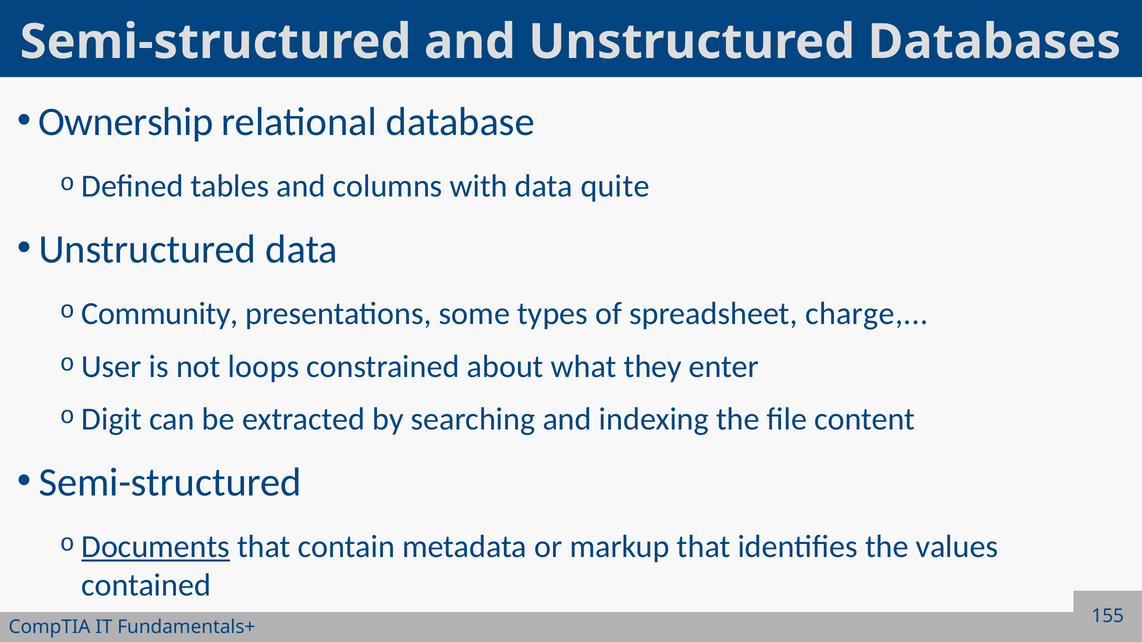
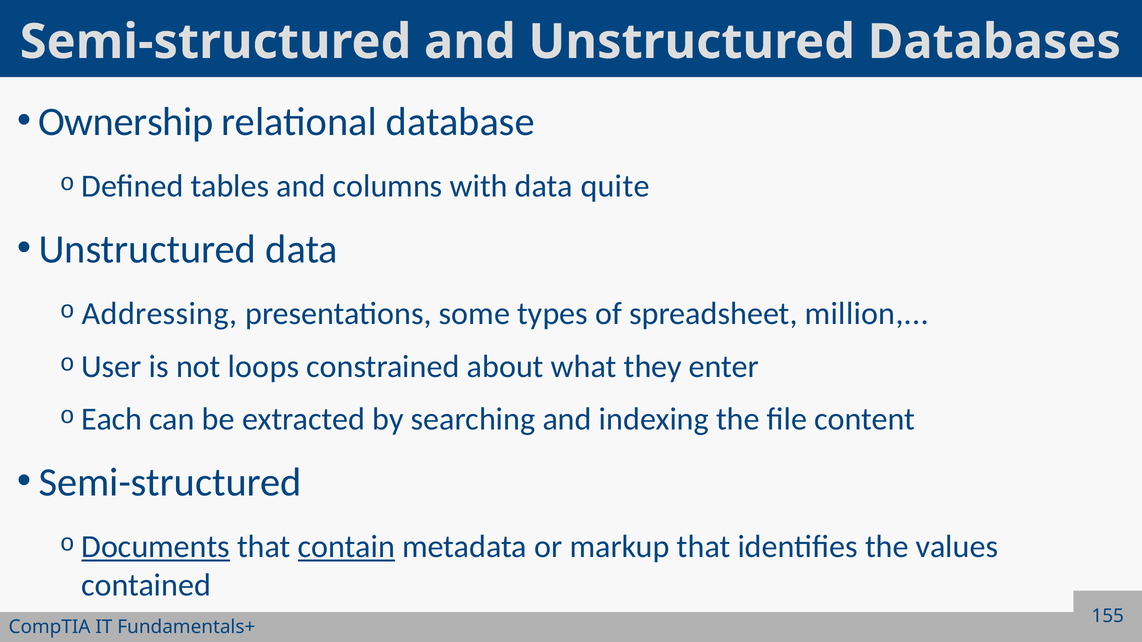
Community: Community -> Addressing
charge: charge -> million
Digit: Digit -> Each
contain underline: none -> present
